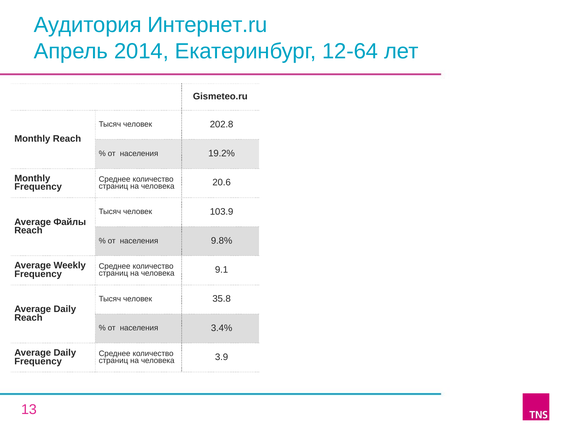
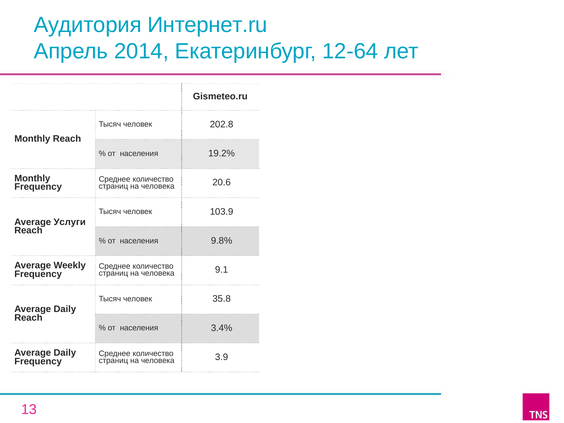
Файлы: Файлы -> Услуги
